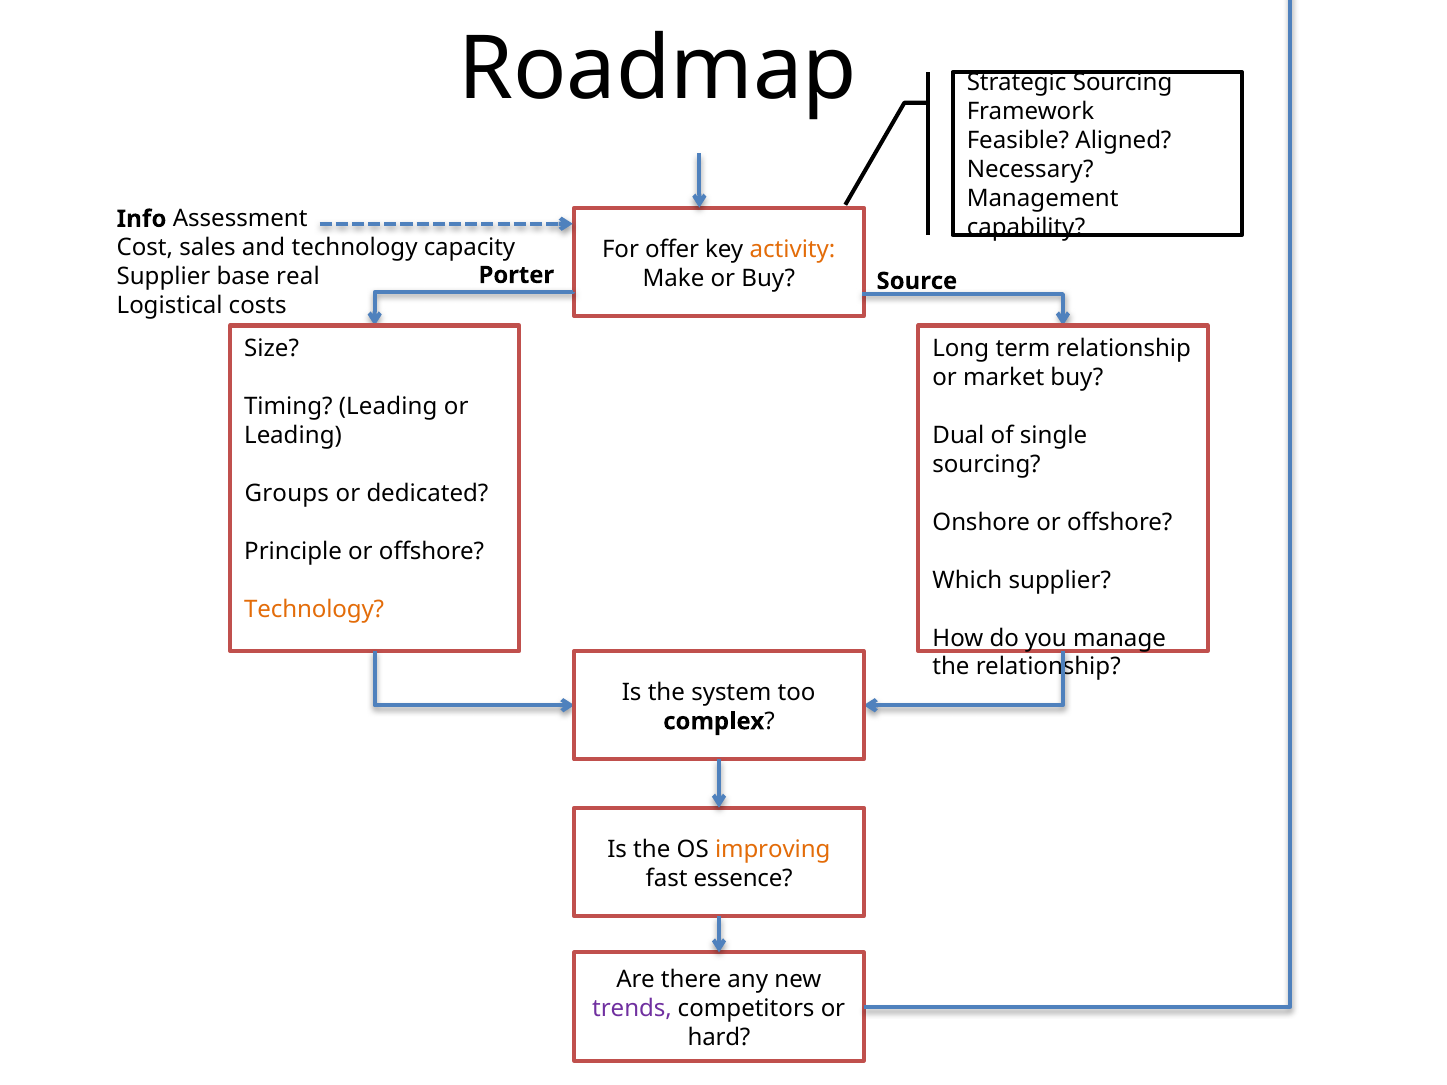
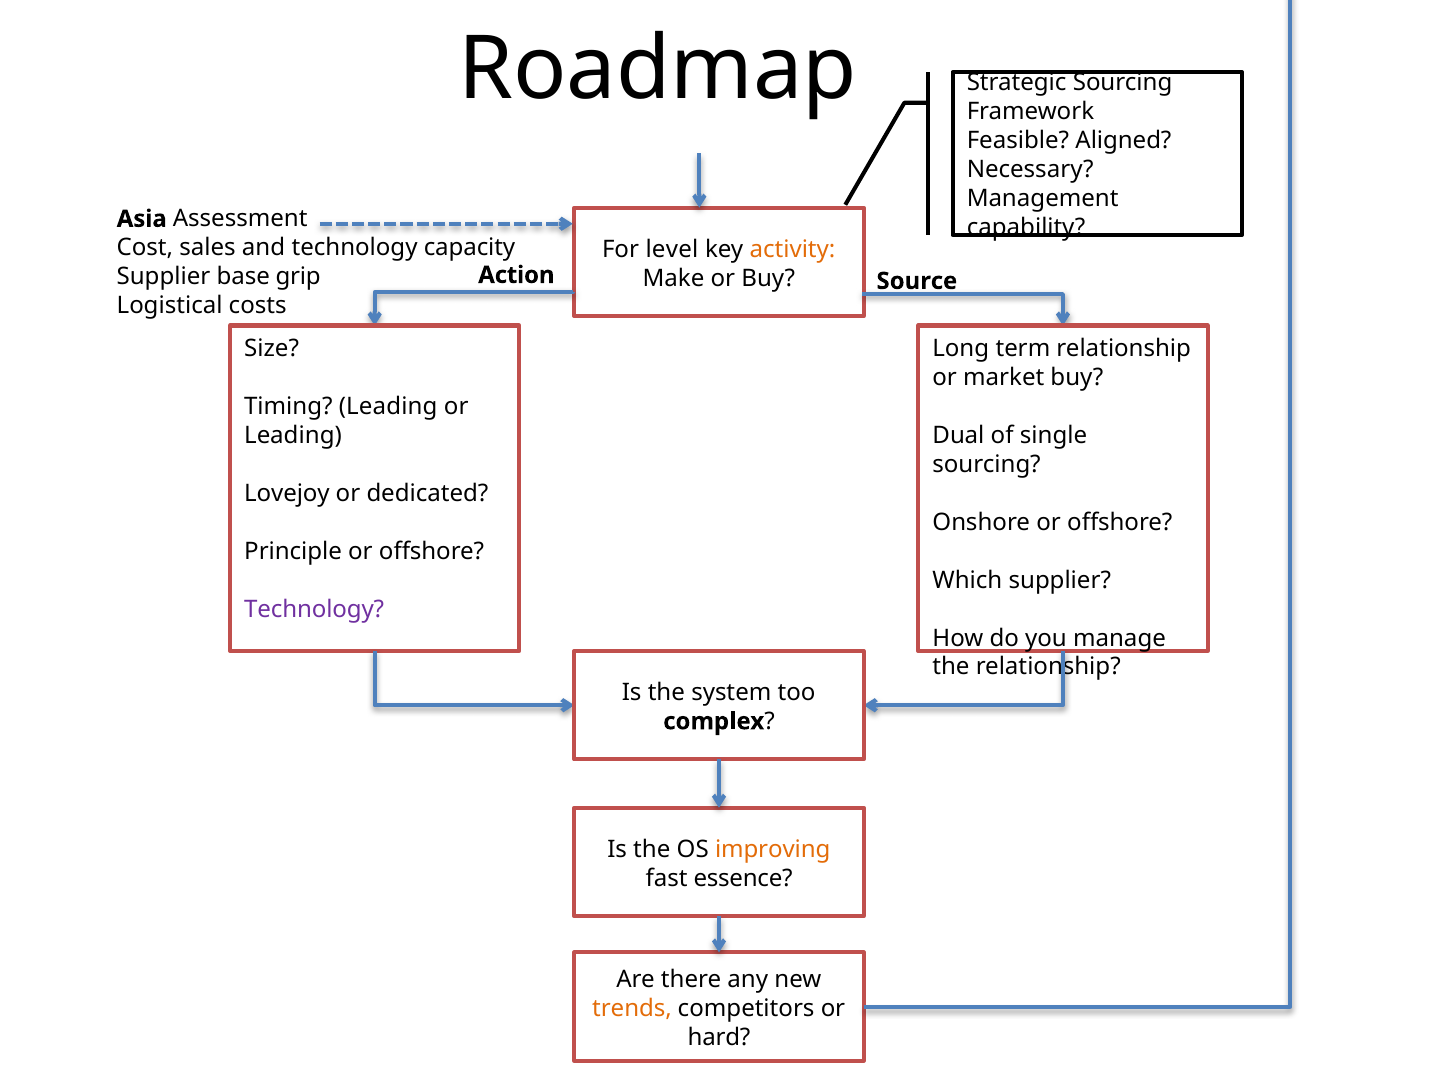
Info: Info -> Asia
offer: offer -> level
real: real -> grip
Porter: Porter -> Action
Groups: Groups -> Lovejoy
Technology at (314, 609) colour: orange -> purple
trends colour: purple -> orange
